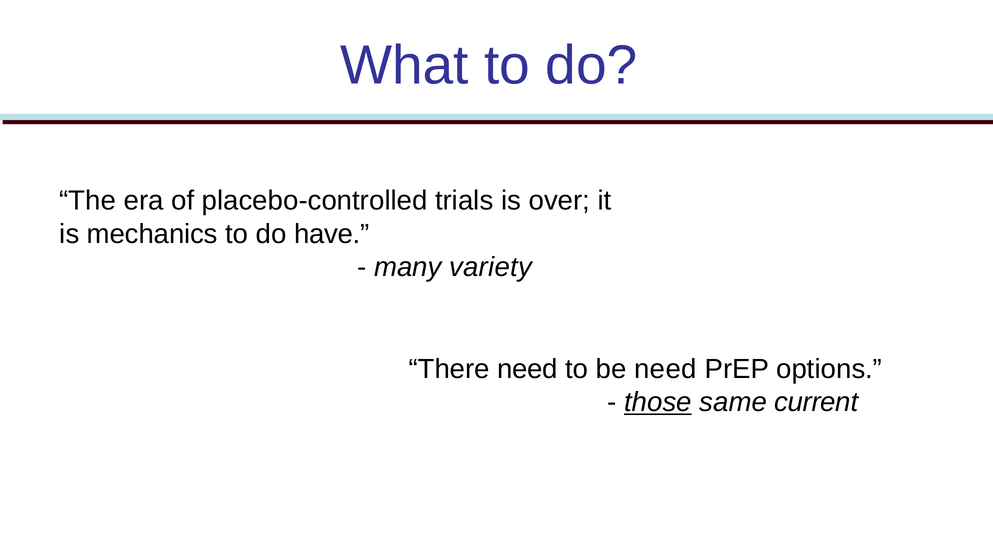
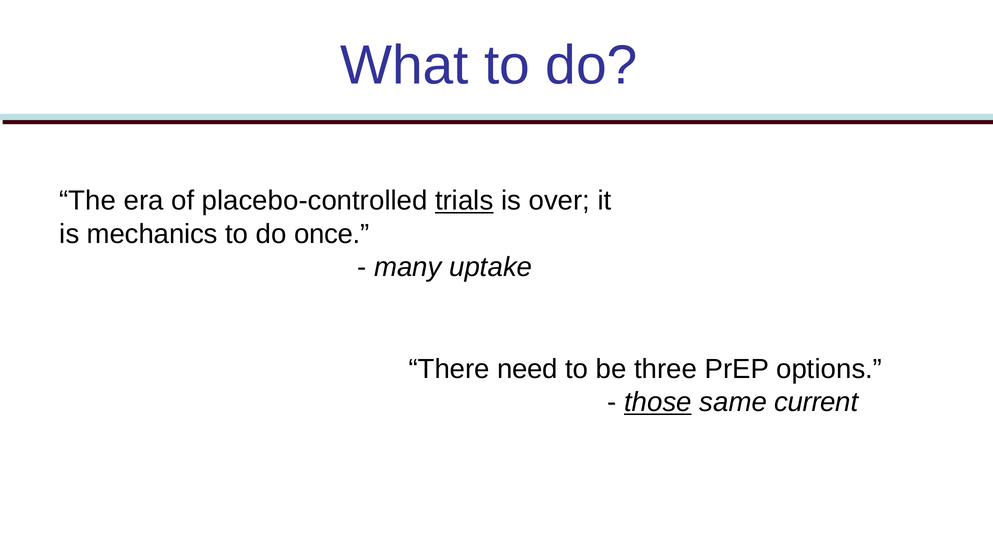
trials underline: none -> present
have: have -> once
variety: variety -> uptake
be need: need -> three
